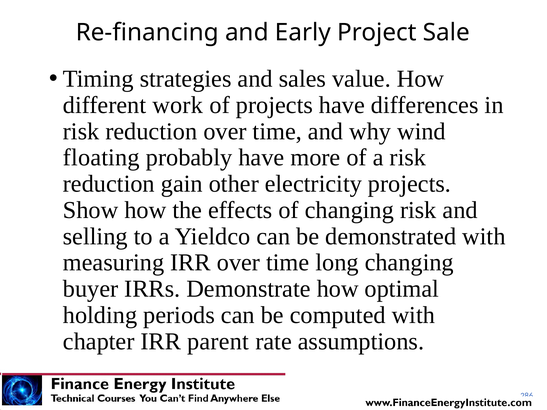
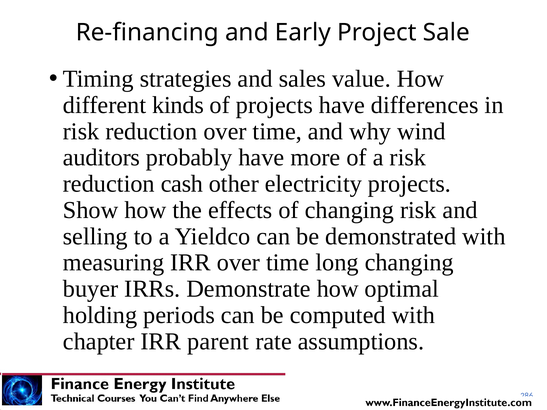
work: work -> kinds
floating: floating -> auditors
gain: gain -> cash
